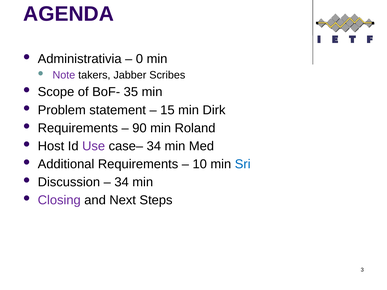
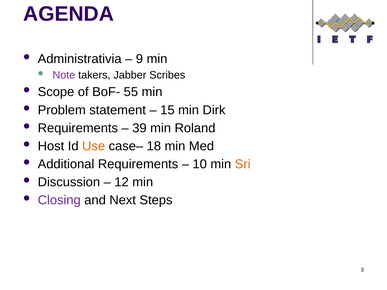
0: 0 -> 9
35: 35 -> 55
90: 90 -> 39
Use colour: purple -> orange
case– 34: 34 -> 18
Sri colour: blue -> orange
34 at (122, 182): 34 -> 12
